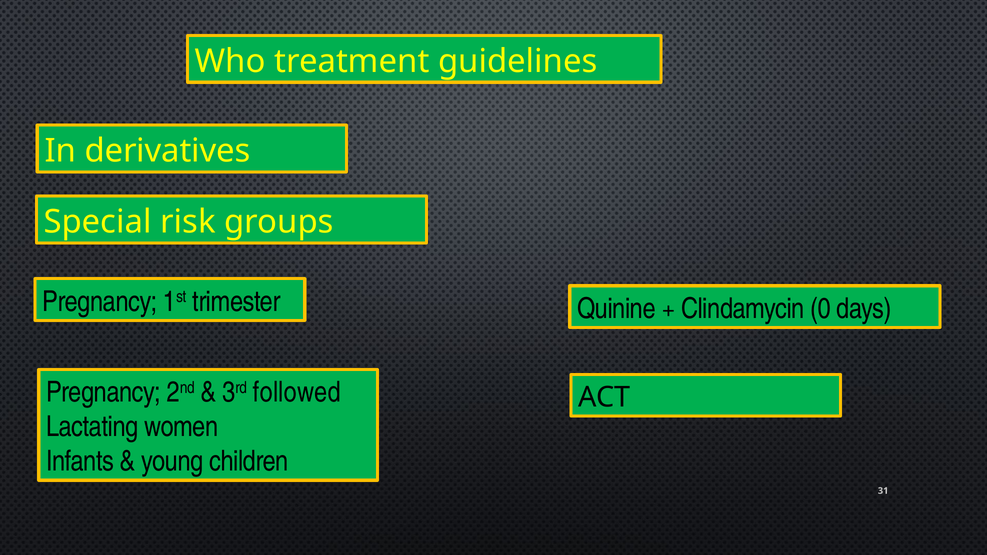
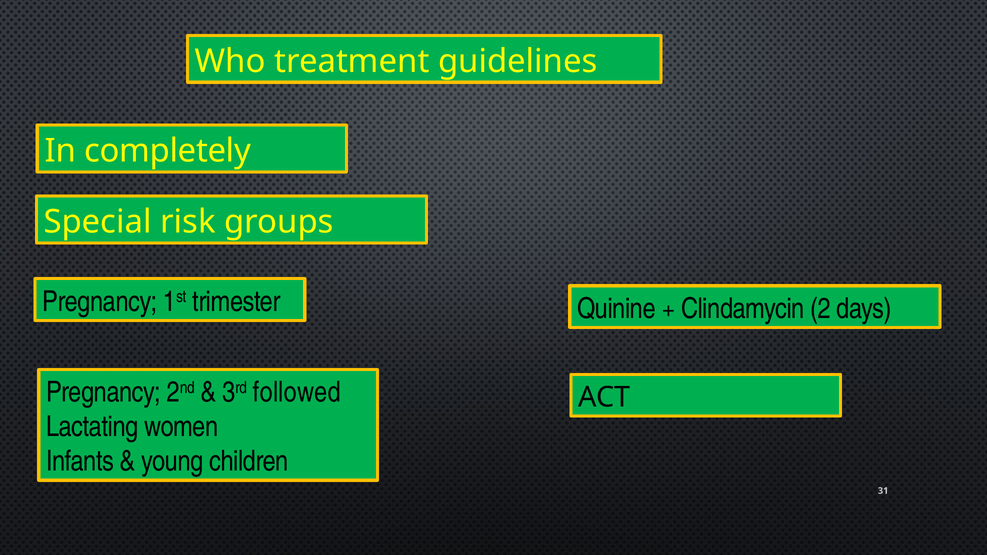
derivatives: derivatives -> completely
0: 0 -> 2
